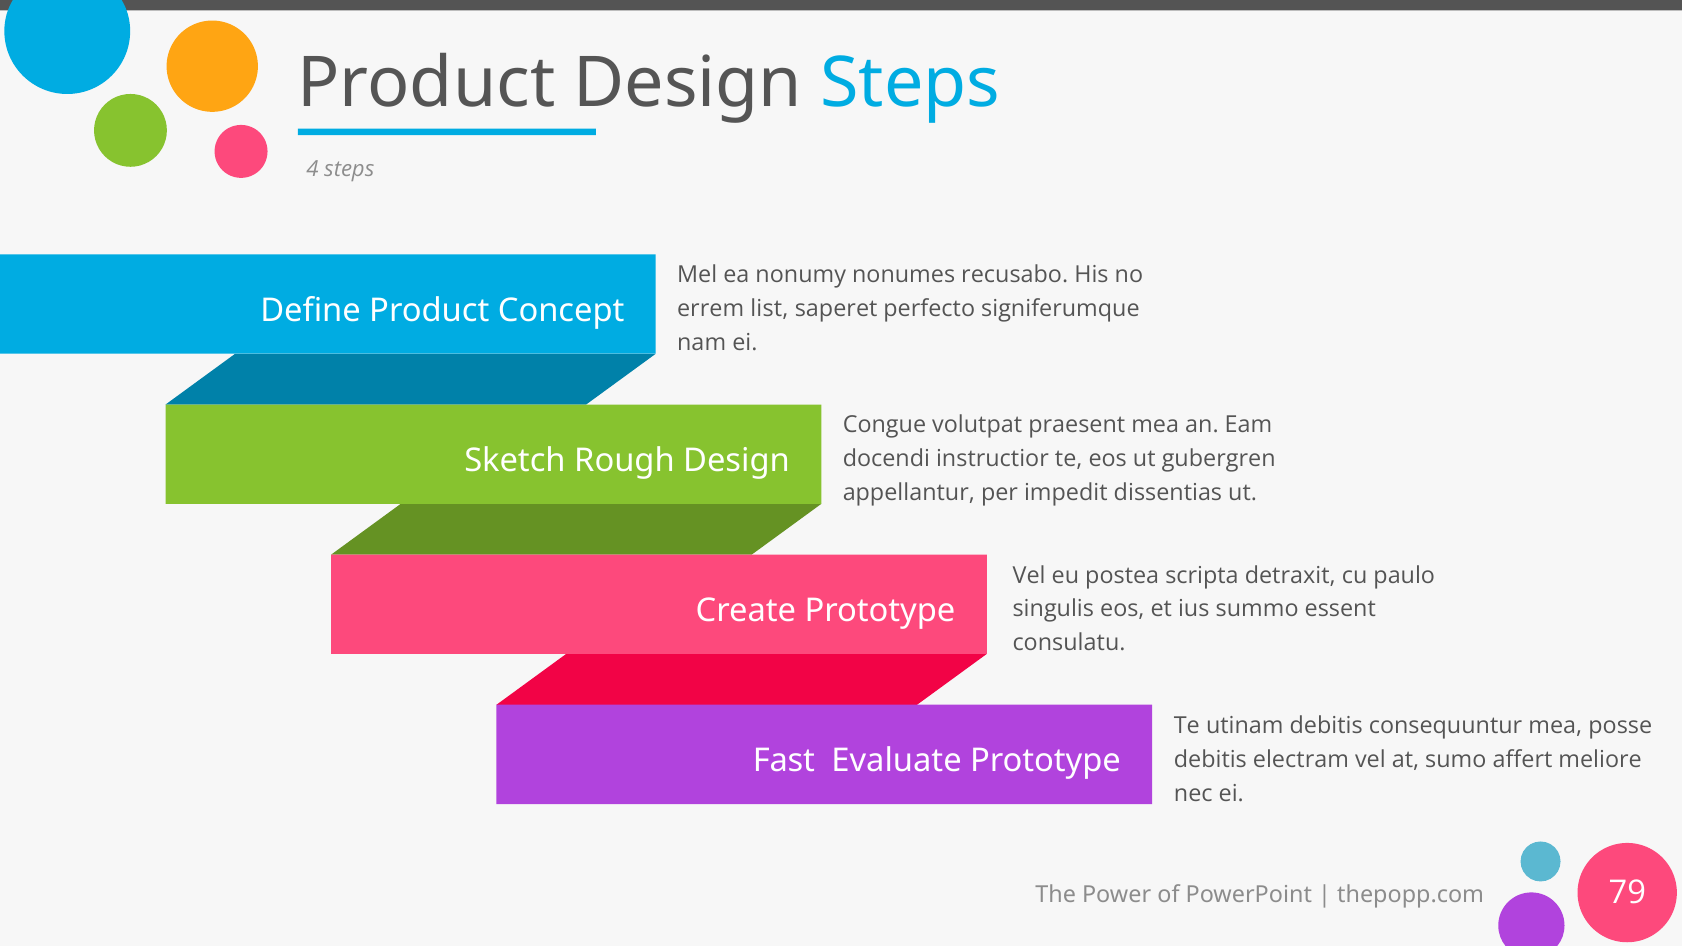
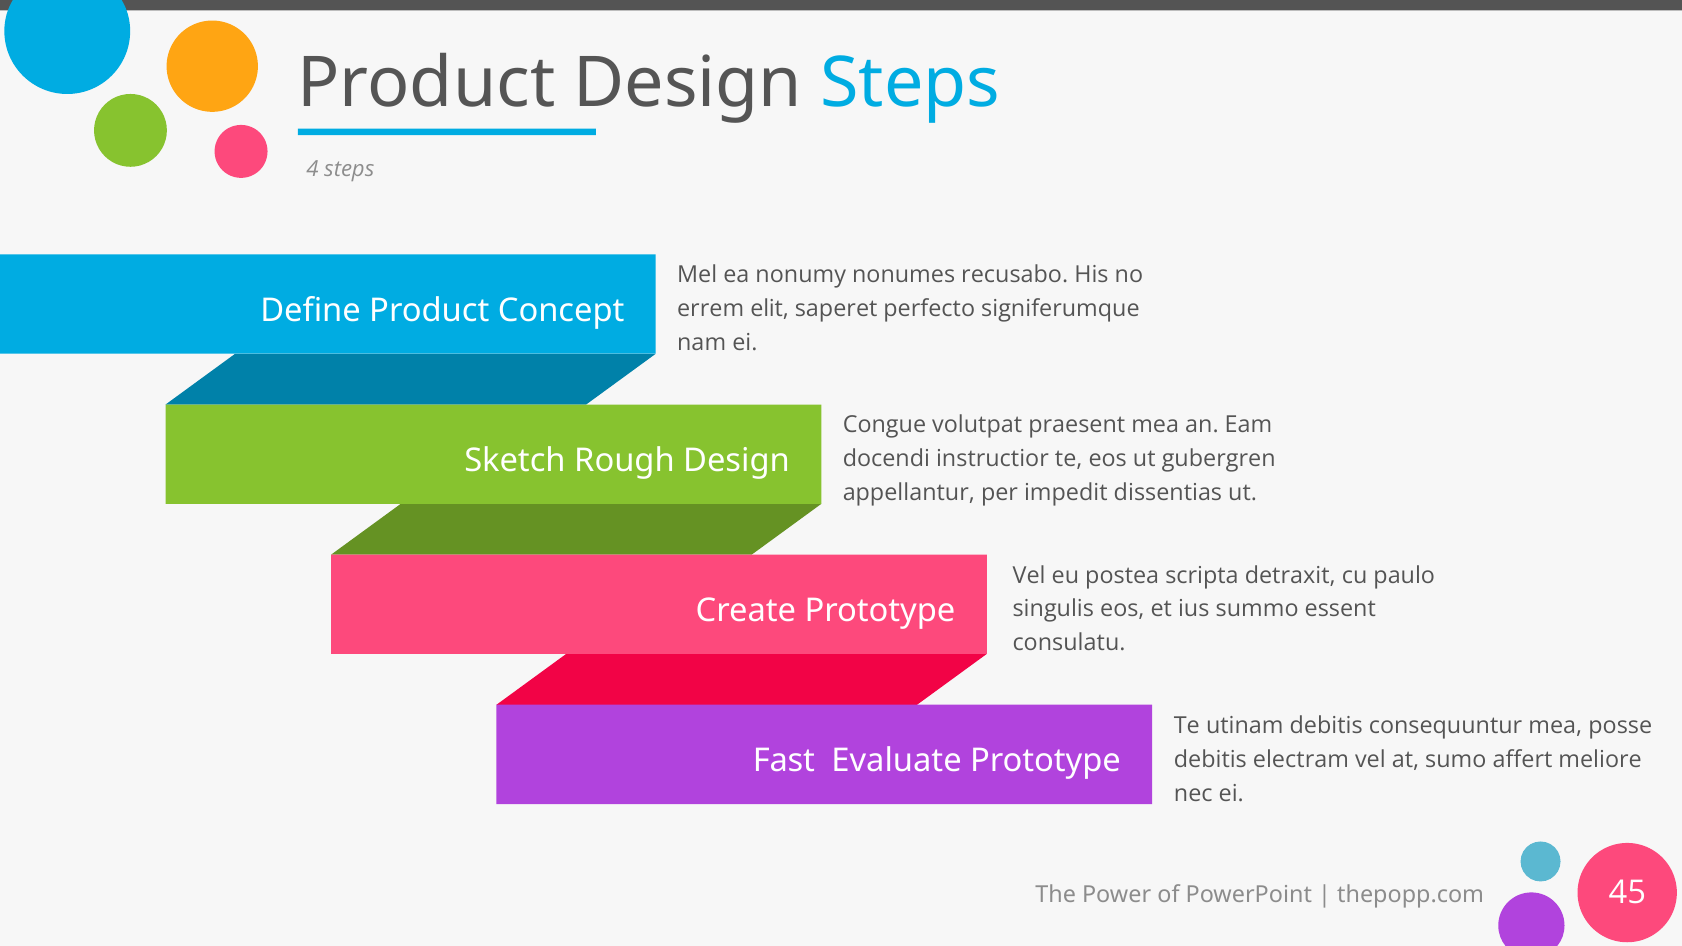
list: list -> elit
79: 79 -> 45
